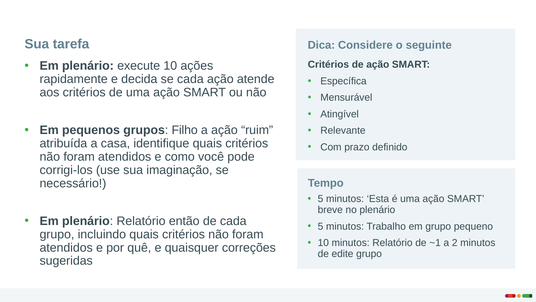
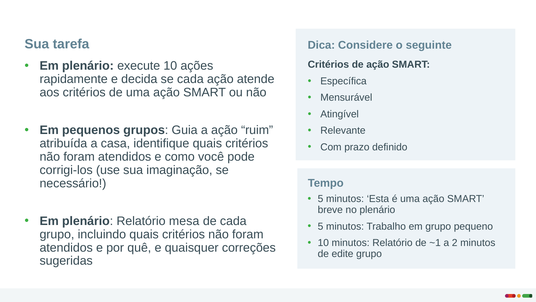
Filho: Filho -> Guia
então: então -> mesa
